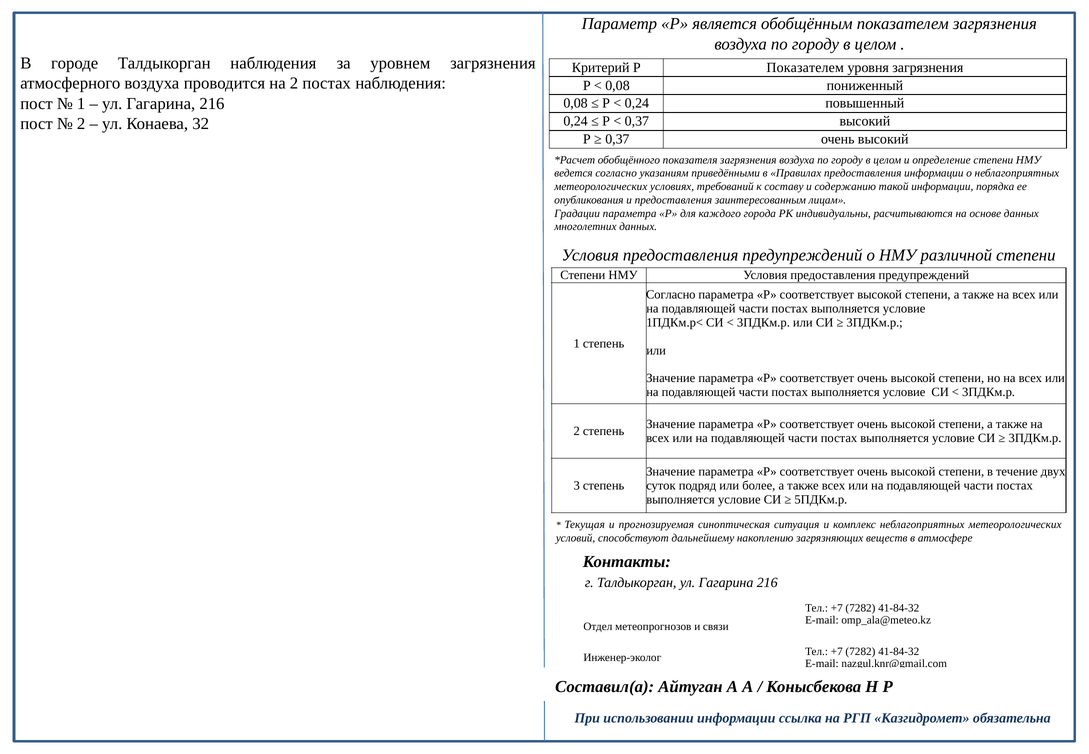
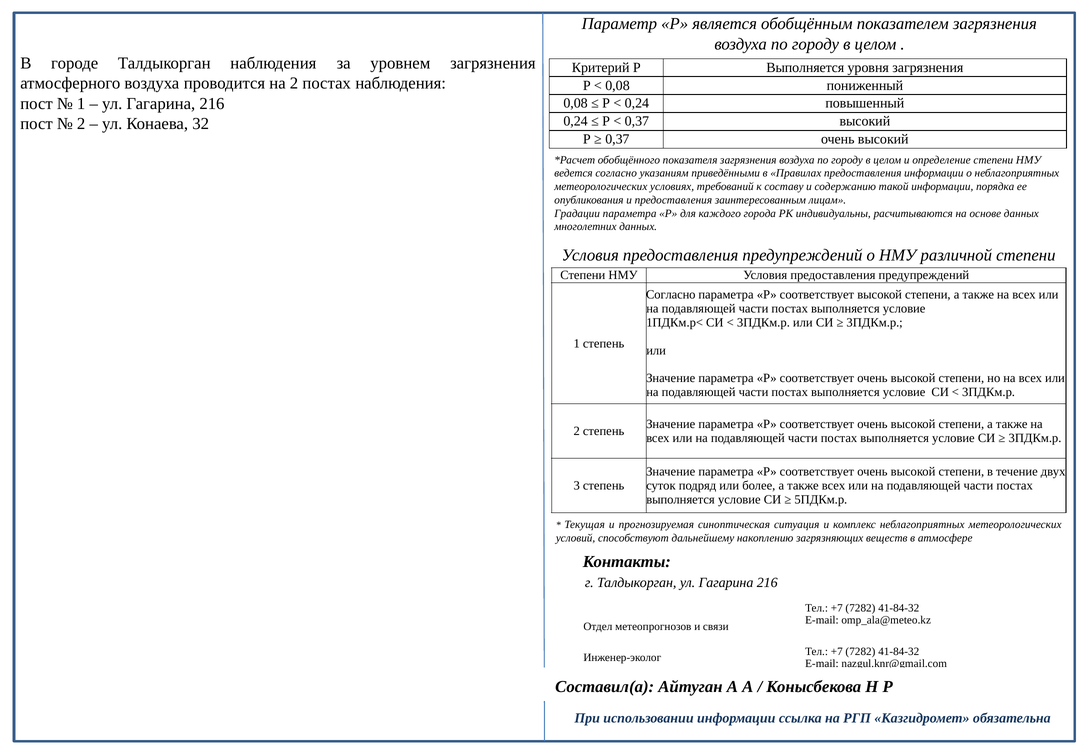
Р Показателем: Показателем -> Выполняется
